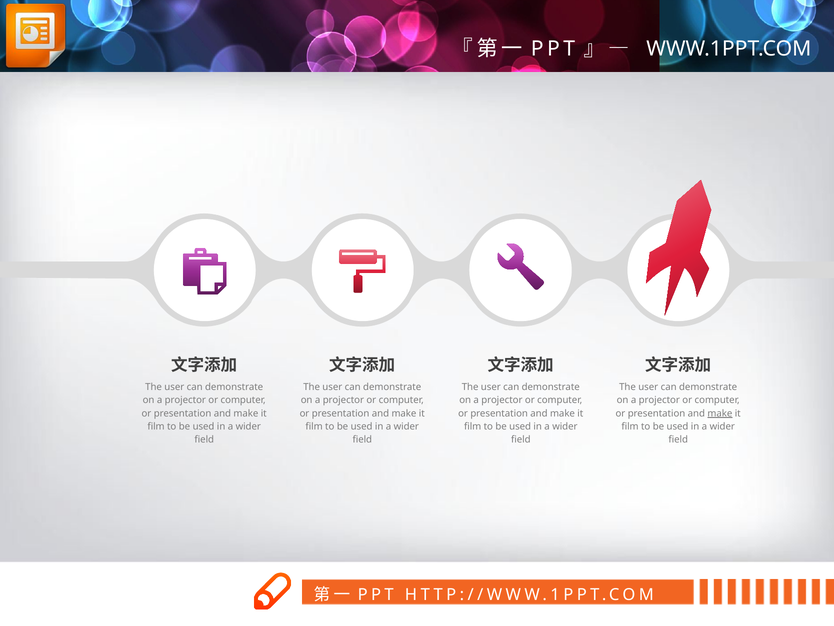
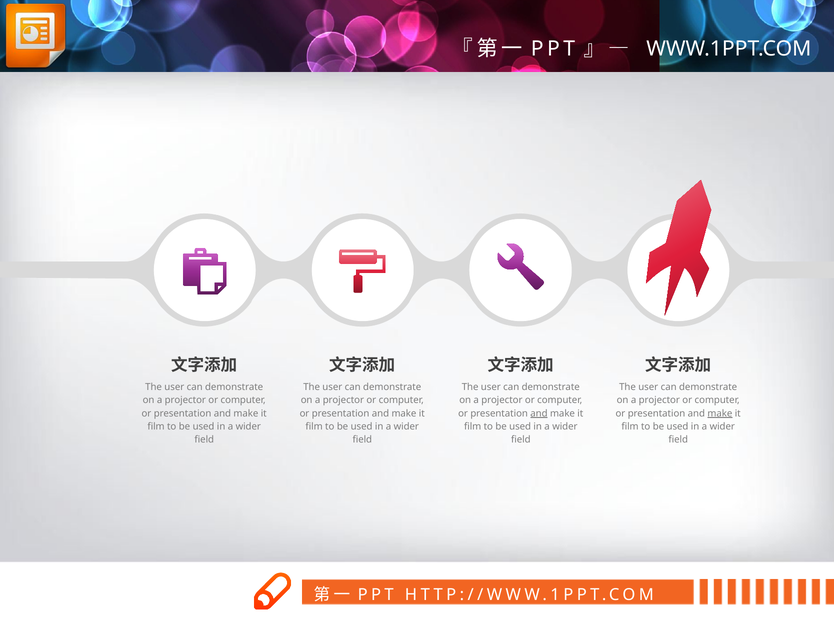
and at (539, 413) underline: none -> present
